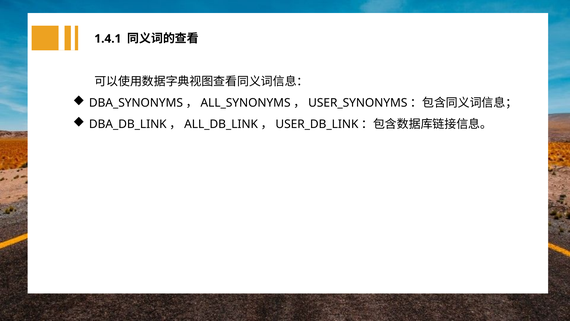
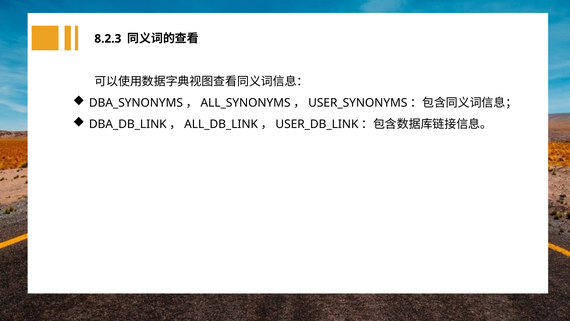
1.4.1: 1.4.1 -> 8.2.3
